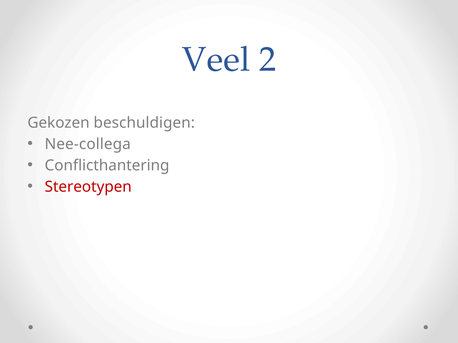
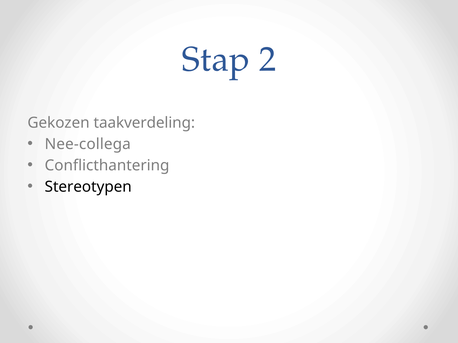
Veel: Veel -> Stap
beschuldigen: beschuldigen -> taakverdeling
Stereotypen colour: red -> black
